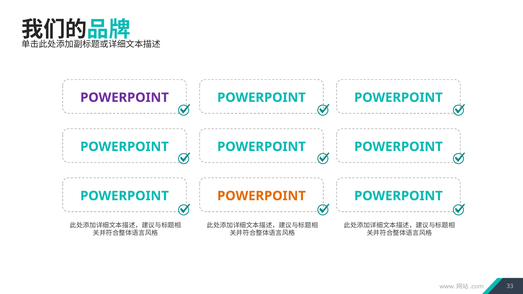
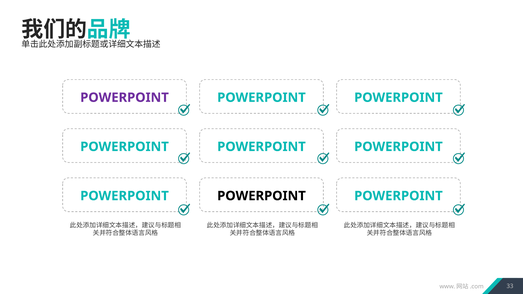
POWERPOINT at (261, 196) colour: orange -> black
